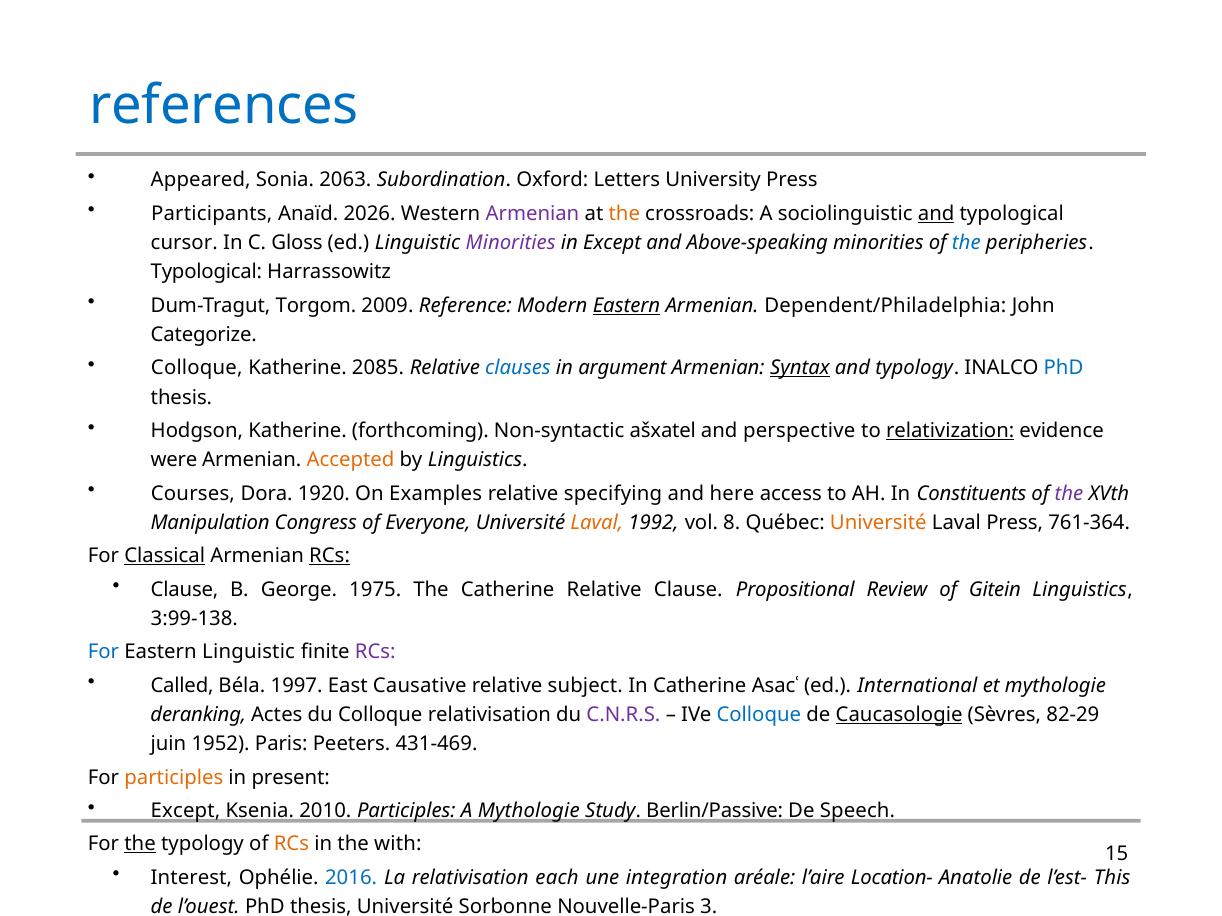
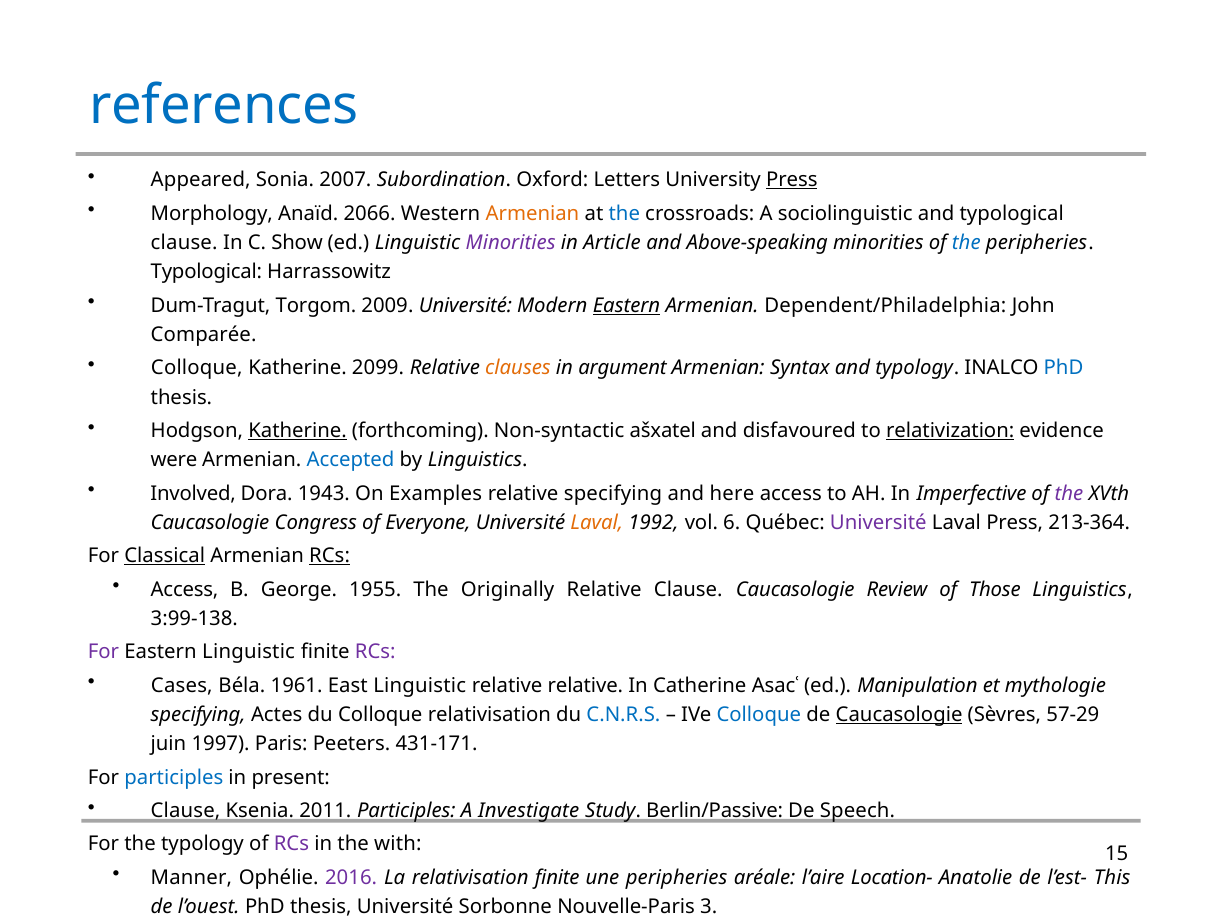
2063: 2063 -> 2007
Press at (792, 180) underline: none -> present
Participants: Participants -> Morphology
2026: 2026 -> 2066
Armenian at (532, 214) colour: purple -> orange
the at (624, 214) colour: orange -> blue
and at (936, 214) underline: present -> none
cursor at (184, 243): cursor -> clause
Gloss: Gloss -> Show
in Except: Except -> Article
2009 Reference: Reference -> Université
Categorize: Categorize -> Comparée
2085: 2085 -> 2099
clauses colour: blue -> orange
Syntax underline: present -> none
Katherine at (298, 431) underline: none -> present
perspective: perspective -> disfavoured
Accepted colour: orange -> blue
Courses: Courses -> Involved
1920: 1920 -> 1943
Constituents: Constituents -> Imperfective
Manipulation at (210, 523): Manipulation -> Caucasologie
8: 8 -> 6
Université at (878, 523) colour: orange -> purple
761-364: 761-364 -> 213-364
Clause at (185, 590): Clause -> Access
1975: 1975 -> 1955
The Catherine: Catherine -> Originally
Clause Propositional: Propositional -> Caucasologie
Gitein: Gitein -> Those
For at (104, 652) colour: blue -> purple
Called: Called -> Cases
1997: 1997 -> 1961
East Causative: Causative -> Linguistic
relative subject: subject -> relative
International: International -> Manipulation
deranking at (198, 715): deranking -> specifying
C.N.R.S colour: purple -> blue
82-29: 82-29 -> 57-29
1952: 1952 -> 1997
431-469: 431-469 -> 431-171
participles at (174, 778) colour: orange -> blue
Except at (186, 811): Except -> Clause
2010: 2010 -> 2011
A Mythologie: Mythologie -> Investigate
the at (140, 845) underline: present -> none
RCs at (291, 845) colour: orange -> purple
Interest: Interest -> Manner
2016 colour: blue -> purple
relativisation each: each -> finite
une integration: integration -> peripheries
